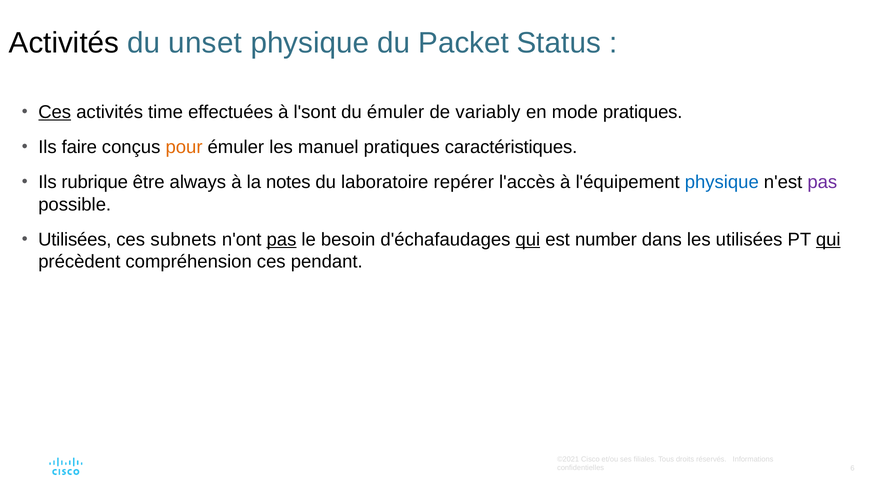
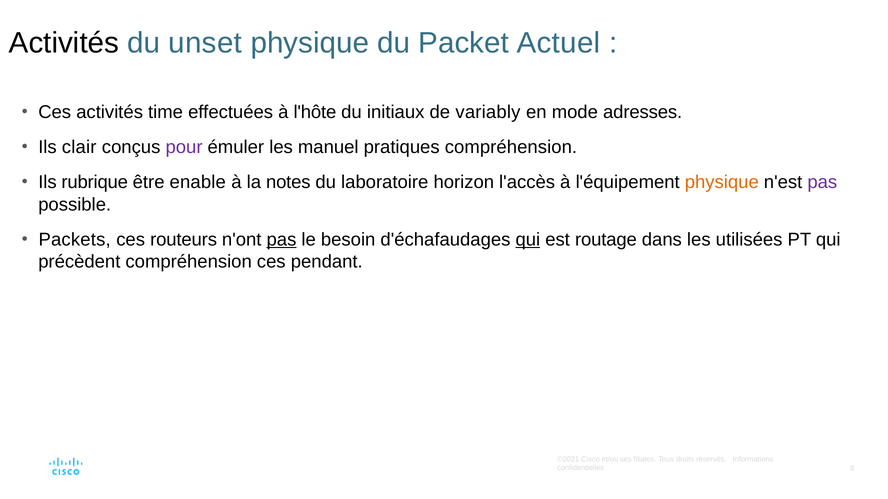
Status: Status -> Actuel
Ces at (55, 112) underline: present -> none
l'sont: l'sont -> l'hôte
du émuler: émuler -> initiaux
mode pratiques: pratiques -> adresses
faire: faire -> clair
pour colour: orange -> purple
pratiques caractéristiques: caractéristiques -> compréhension
always: always -> enable
repérer: repérer -> horizon
physique at (722, 183) colour: blue -> orange
Utilisées at (75, 240): Utilisées -> Packets
subnets: subnets -> routeurs
number: number -> routage
qui at (828, 240) underline: present -> none
